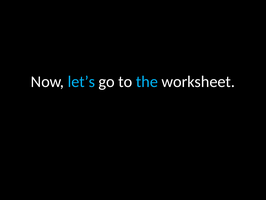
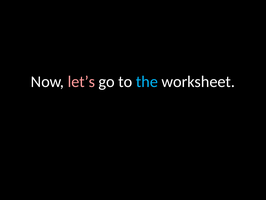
let’s colour: light blue -> pink
